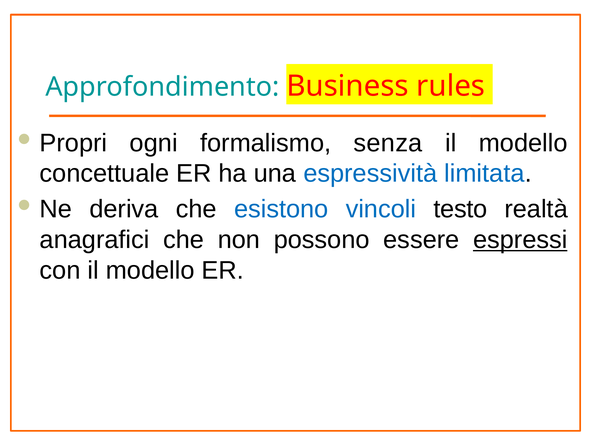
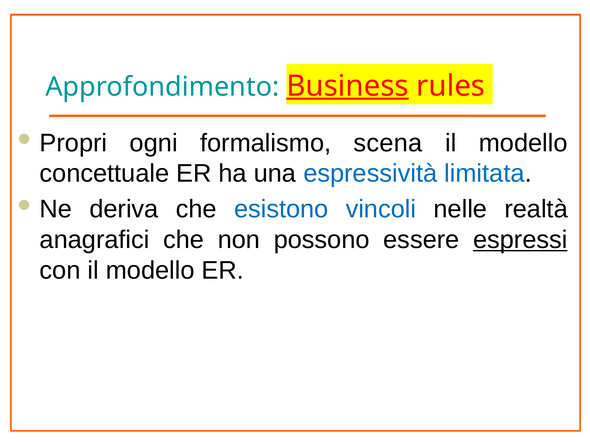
Business underline: none -> present
senza: senza -> scena
testo: testo -> nelle
